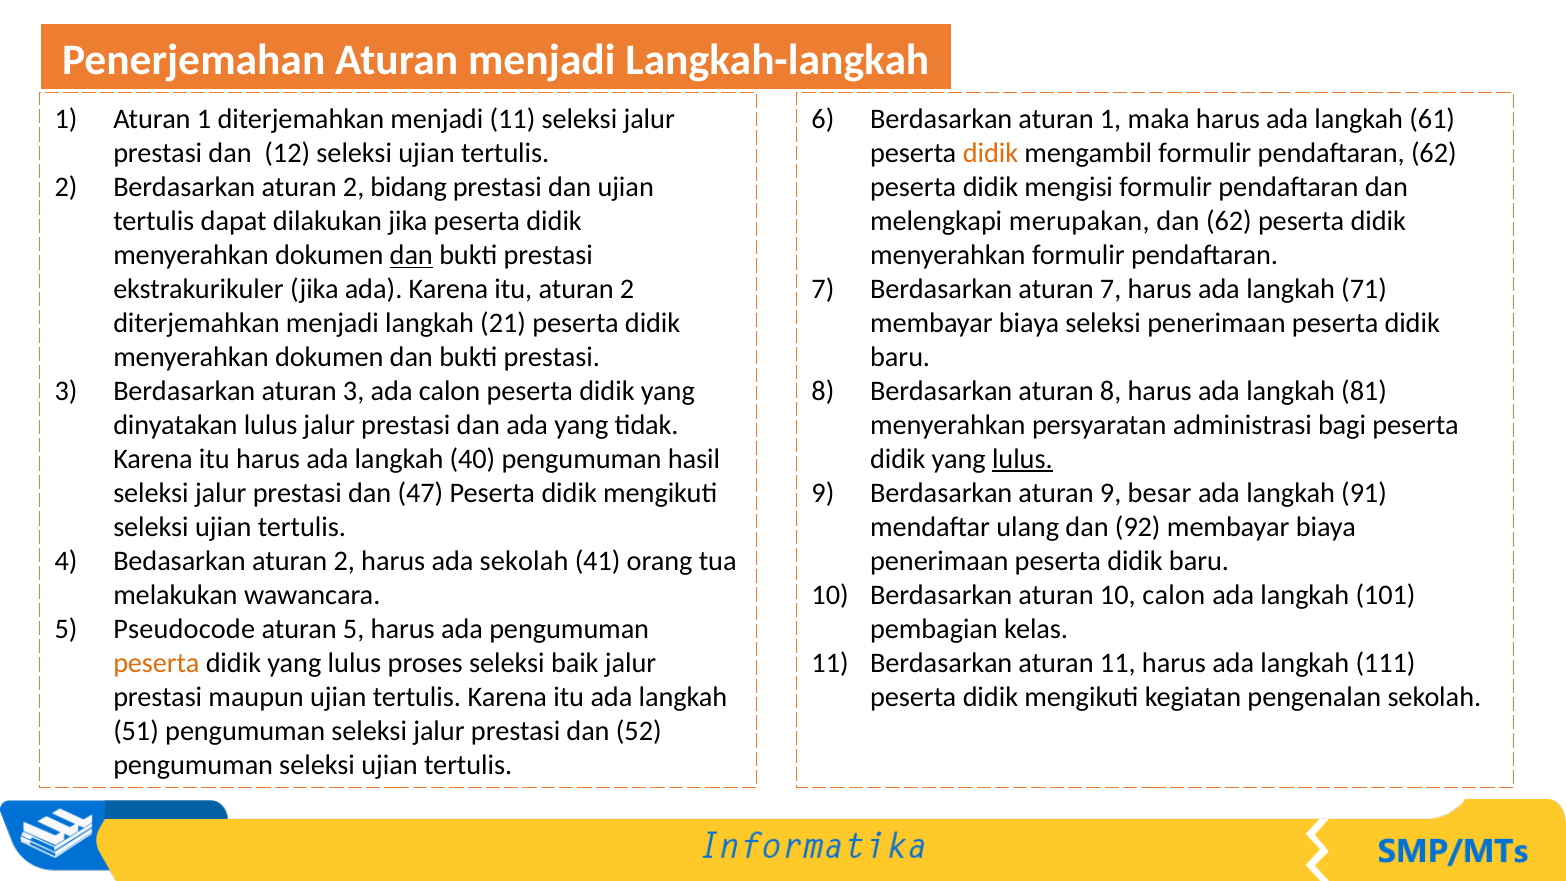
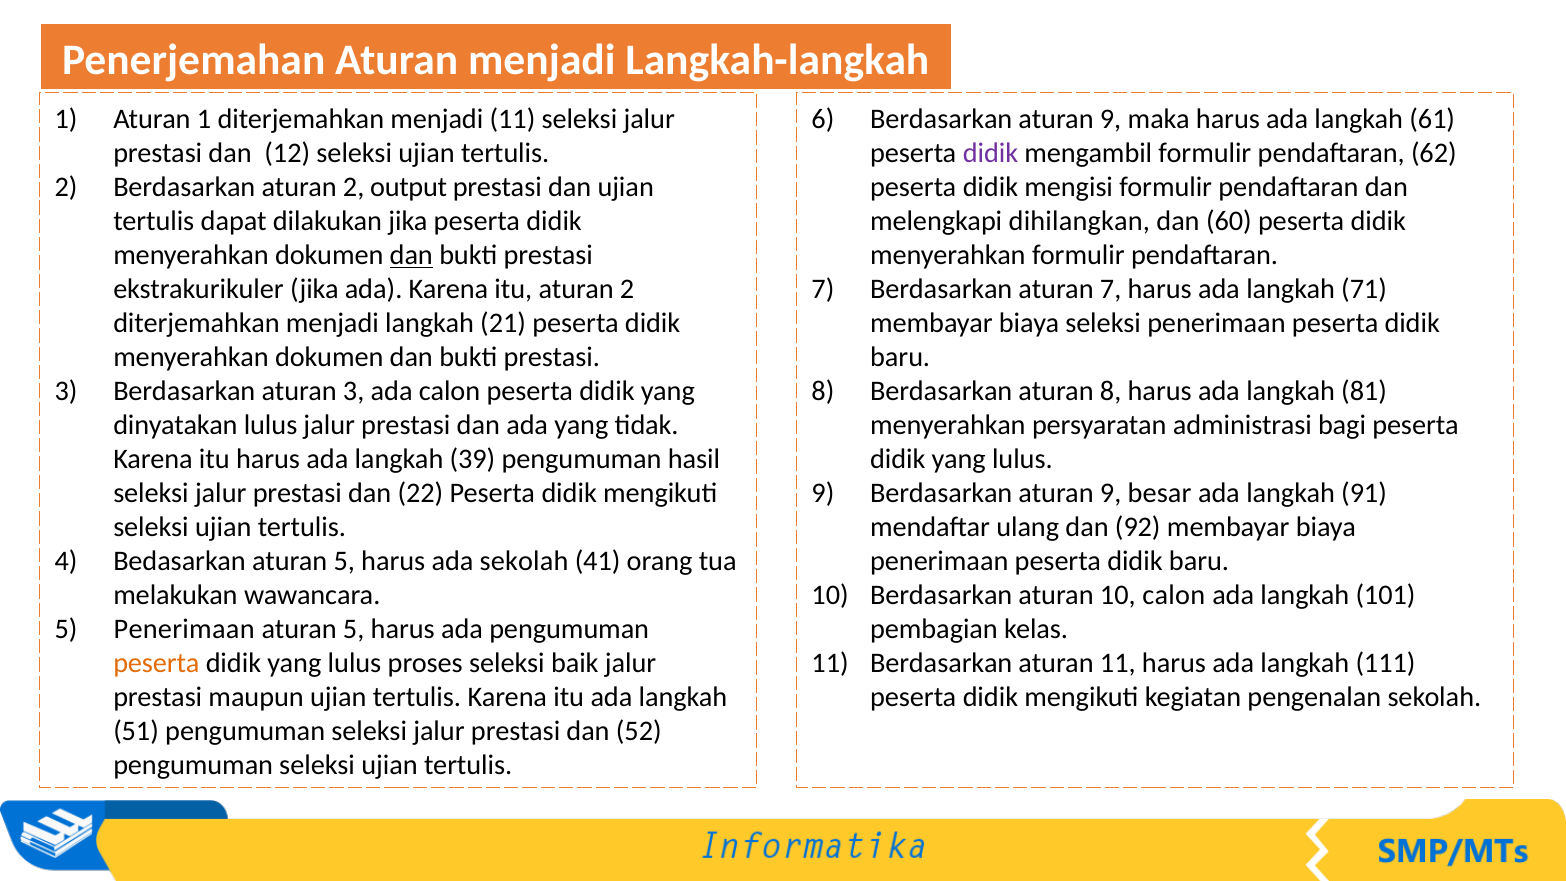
6 Berdasarkan aturan 1: 1 -> 9
didik at (990, 153) colour: orange -> purple
bidang: bidang -> output
merupakan: merupakan -> dihilangkan
dan 62: 62 -> 60
40: 40 -> 39
lulus at (1022, 459) underline: present -> none
47: 47 -> 22
Bedasarkan aturan 2: 2 -> 5
5 Pseudocode: Pseudocode -> Penerimaan
